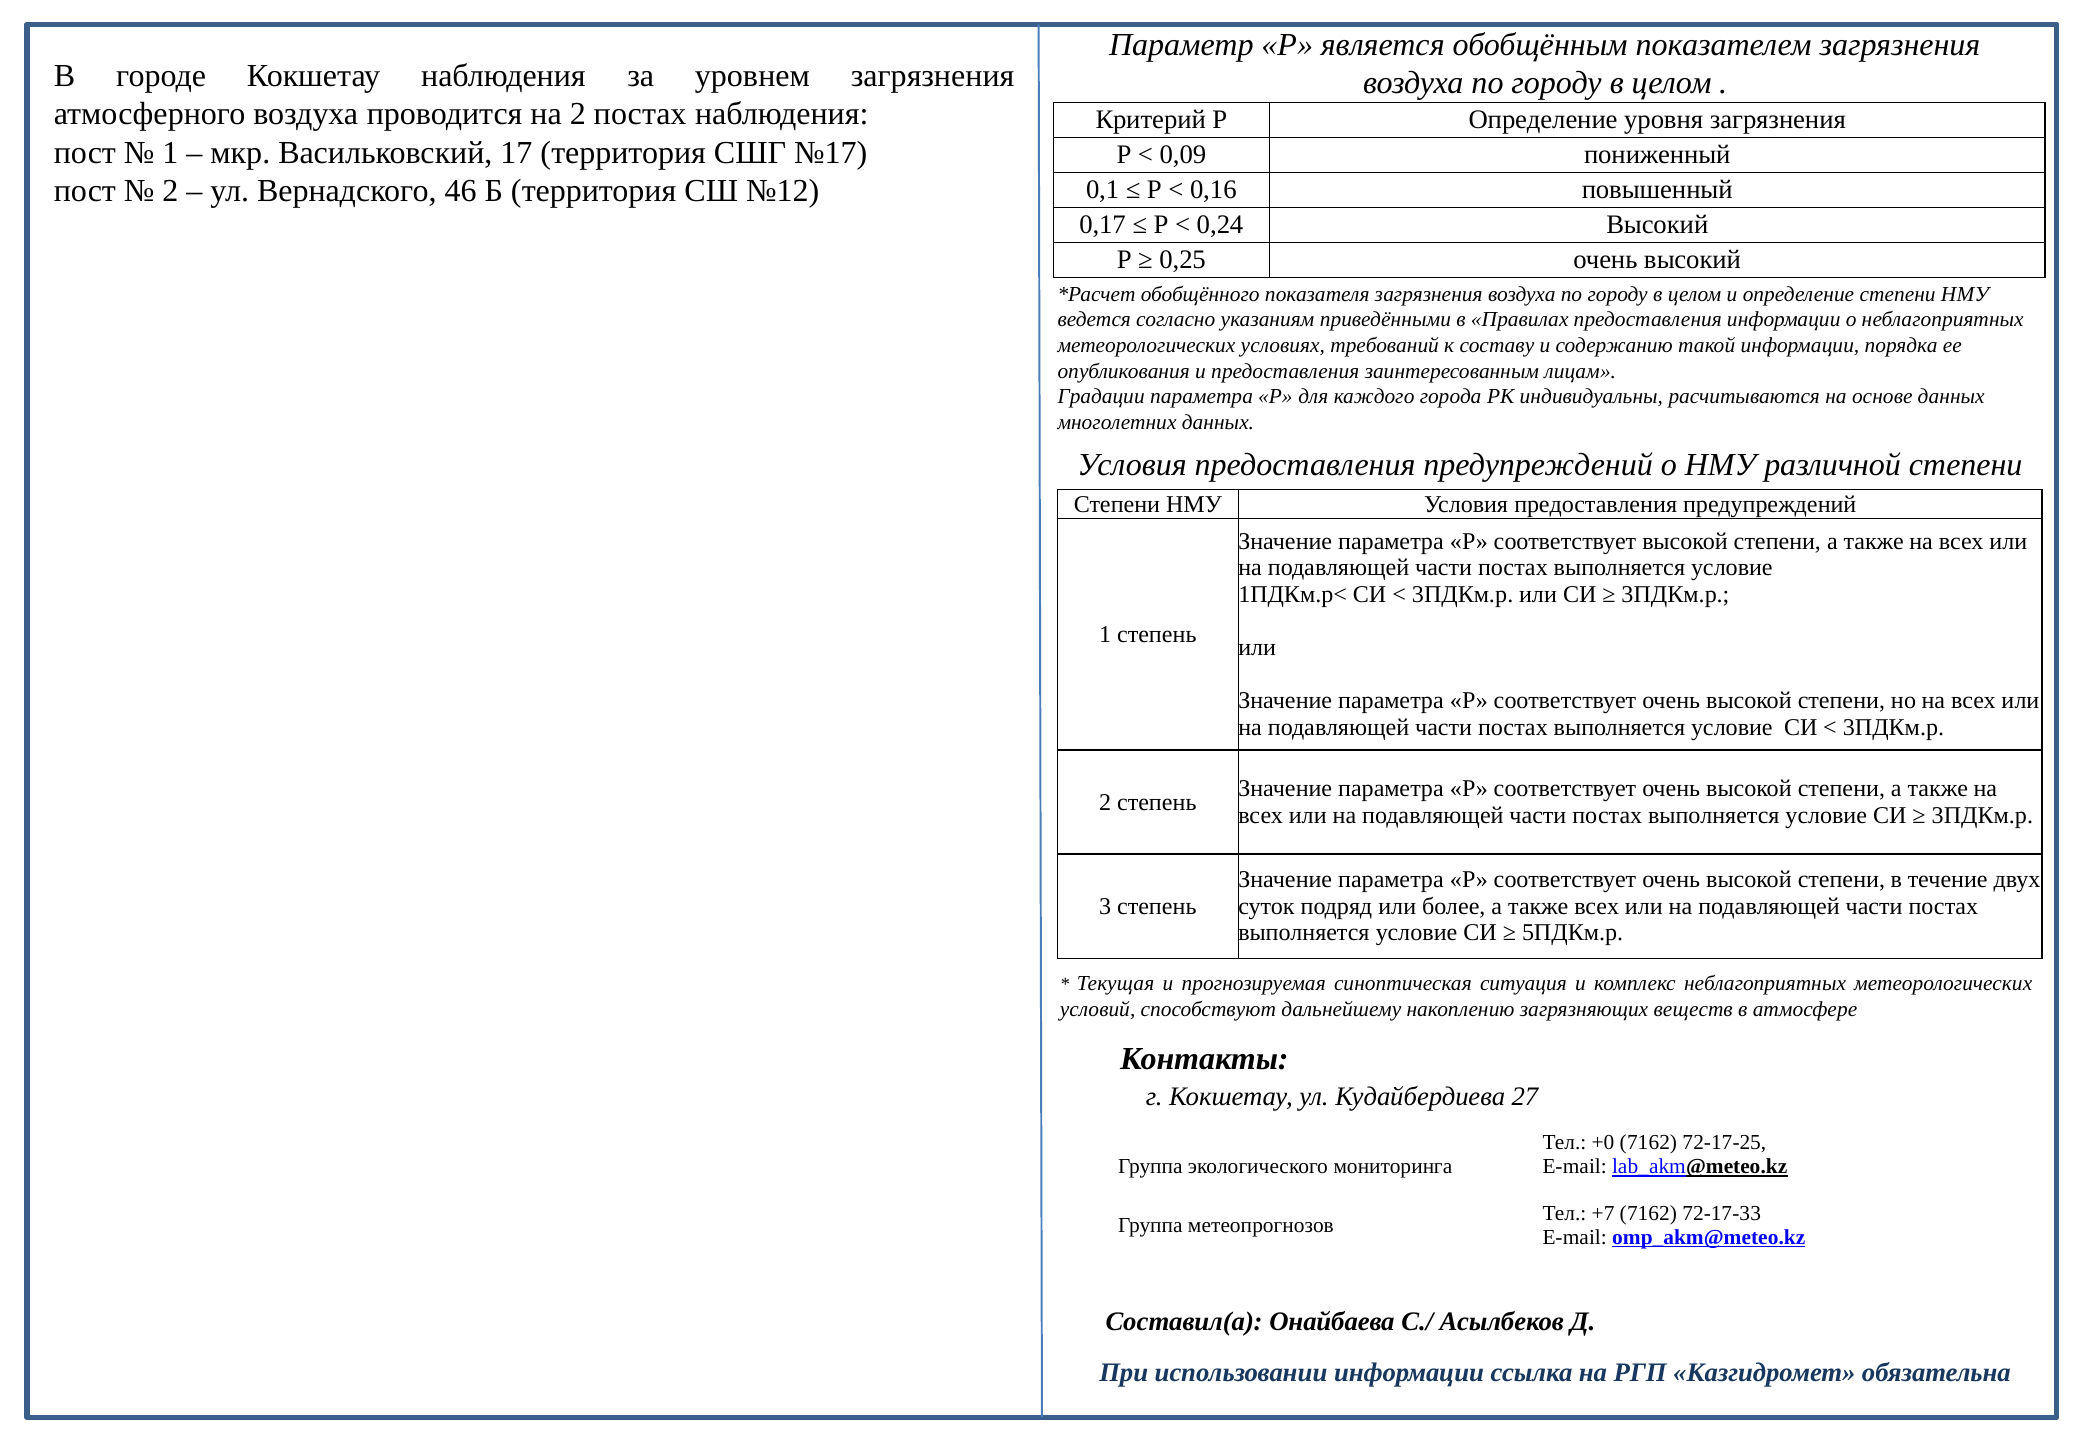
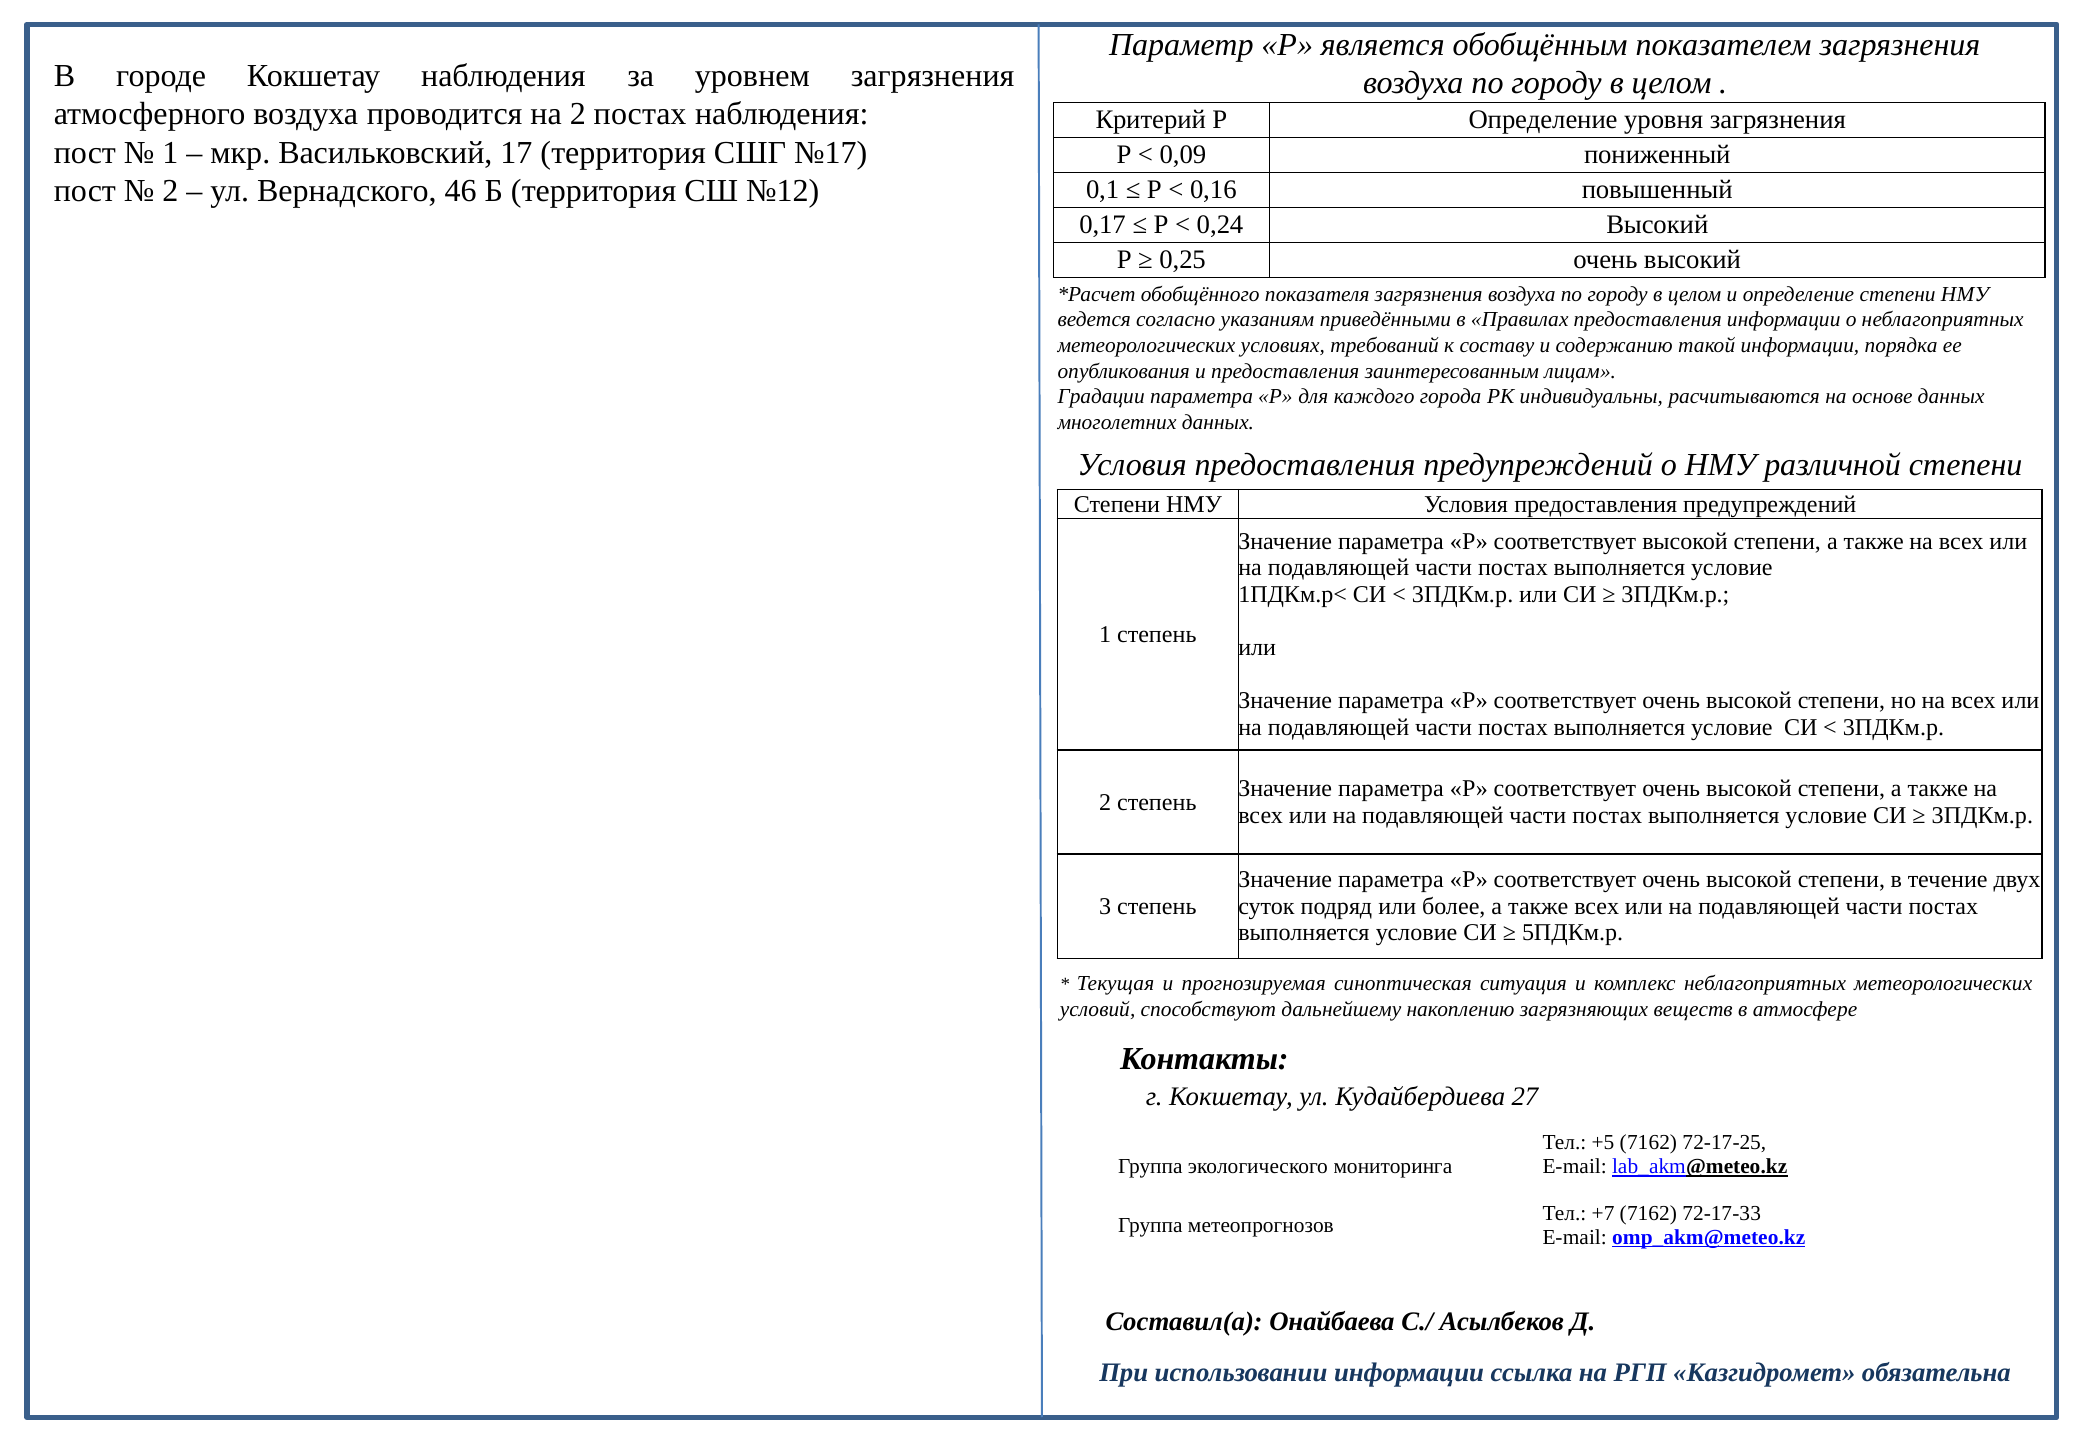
+0: +0 -> +5
